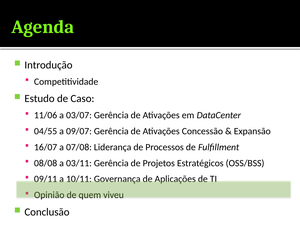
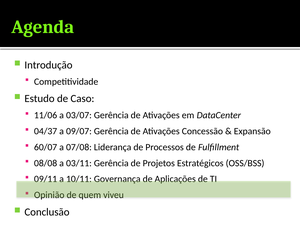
04/55: 04/55 -> 04/37
16/07: 16/07 -> 60/07
